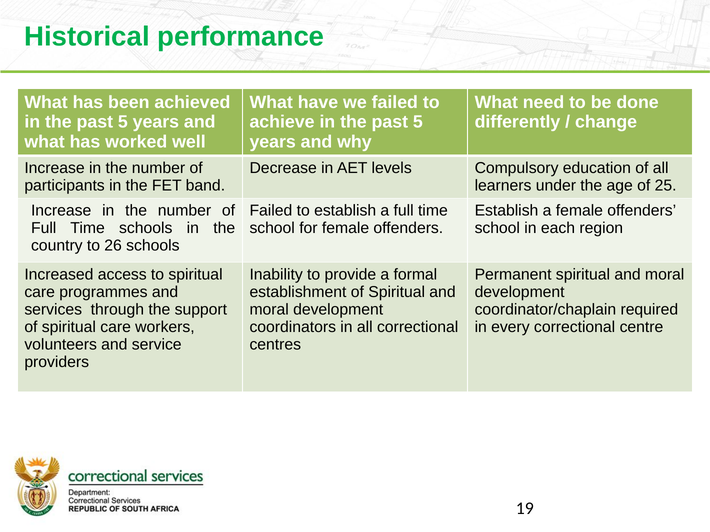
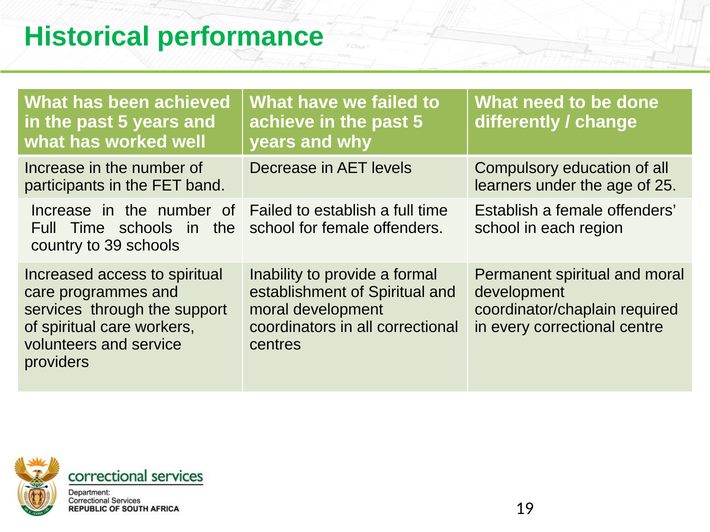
26: 26 -> 39
